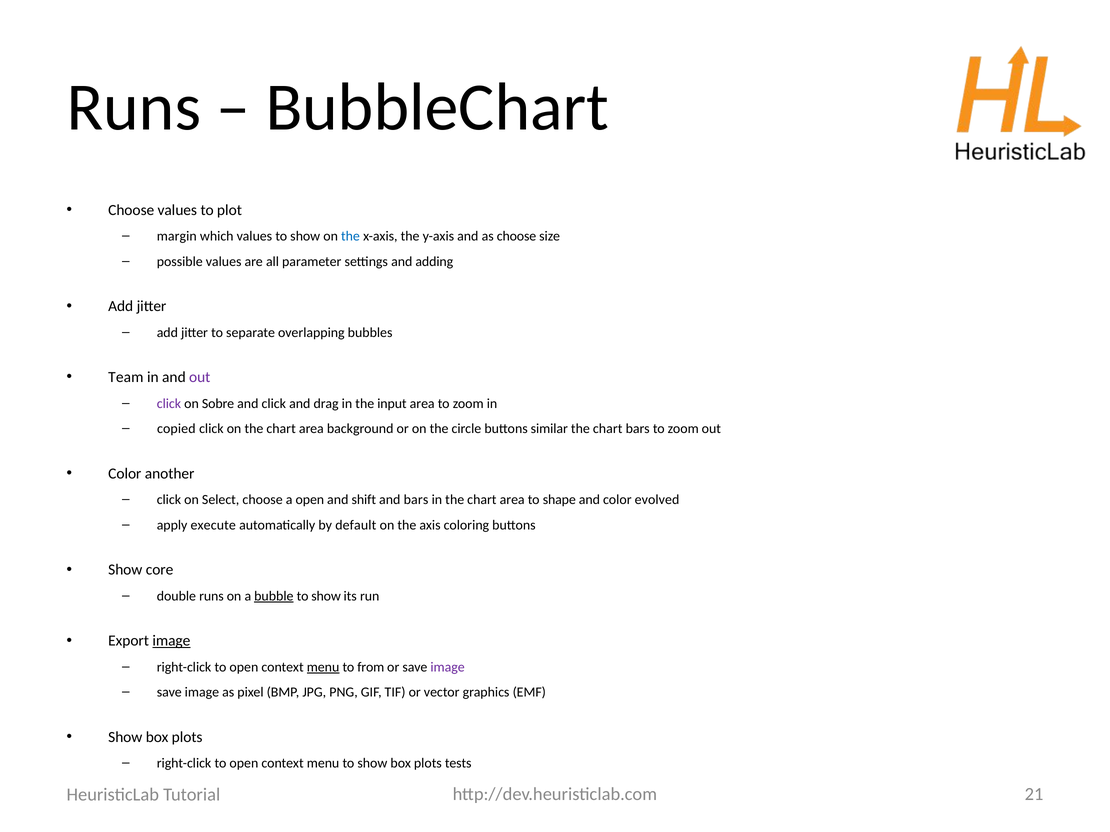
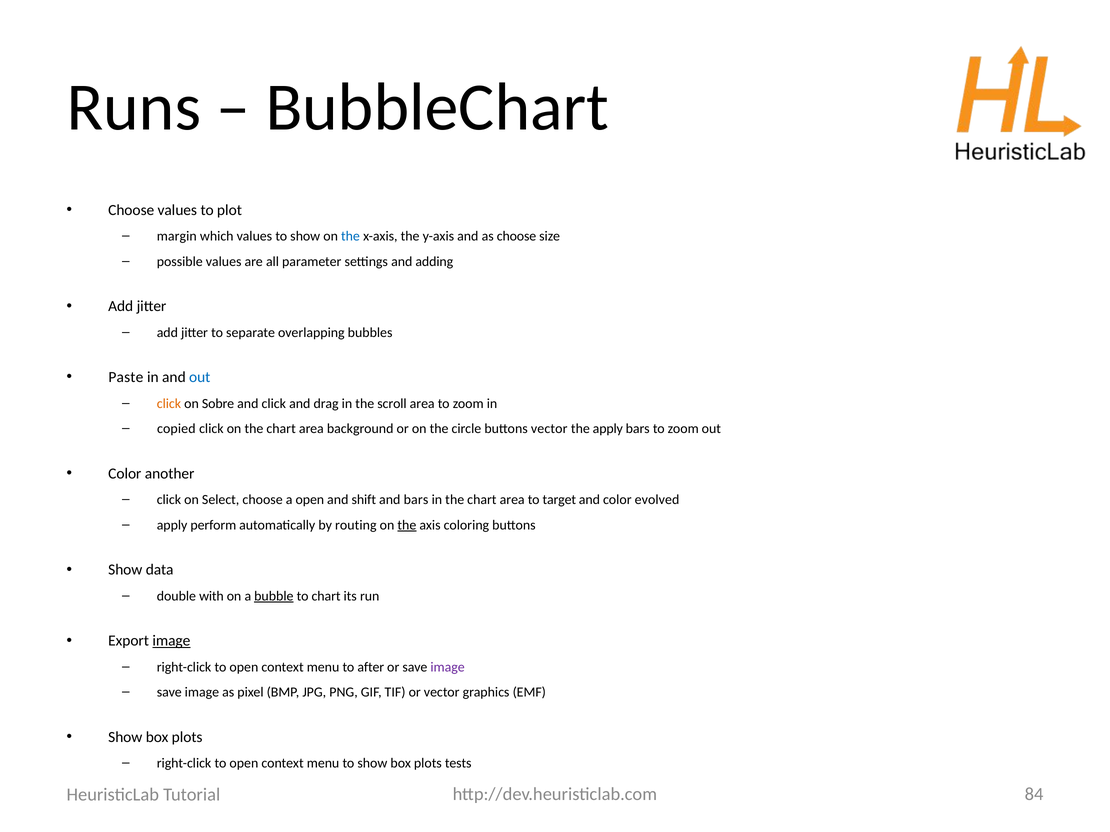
Team: Team -> Paste
out at (200, 378) colour: purple -> blue
click at (169, 404) colour: purple -> orange
input: input -> scroll
buttons similar: similar -> vector
chart at (608, 429): chart -> apply
shape: shape -> target
execute: execute -> perform
default: default -> routing
the at (407, 525) underline: none -> present
core: core -> data
double runs: runs -> with
show at (326, 596): show -> chart
menu at (323, 667) underline: present -> none
from: from -> after
21: 21 -> 84
